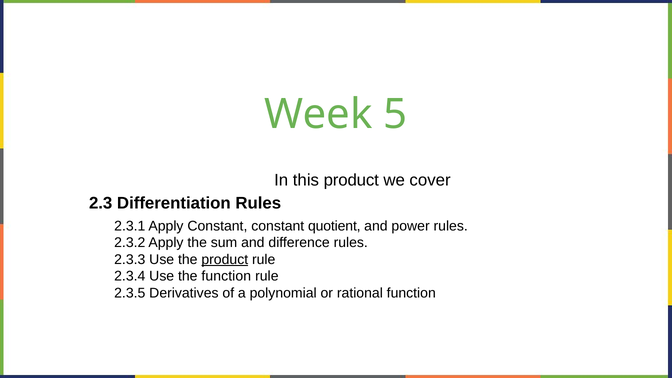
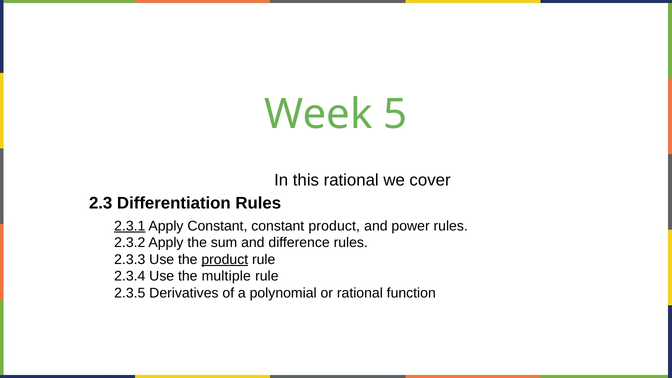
this product: product -> rational
2.3.1 underline: none -> present
constant quotient: quotient -> product
the function: function -> multiple
